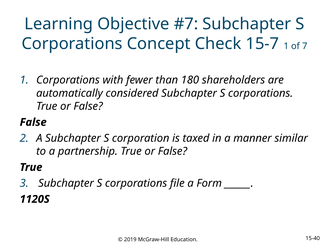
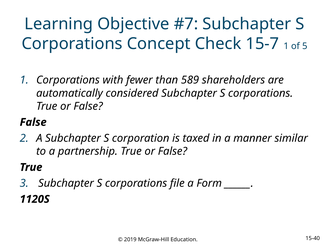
7: 7 -> 5
180: 180 -> 589
